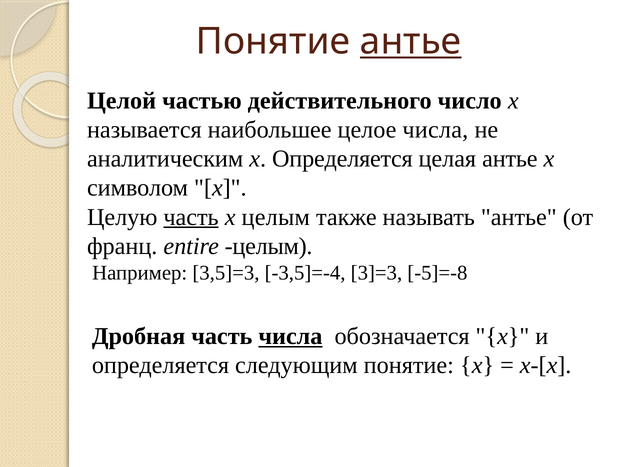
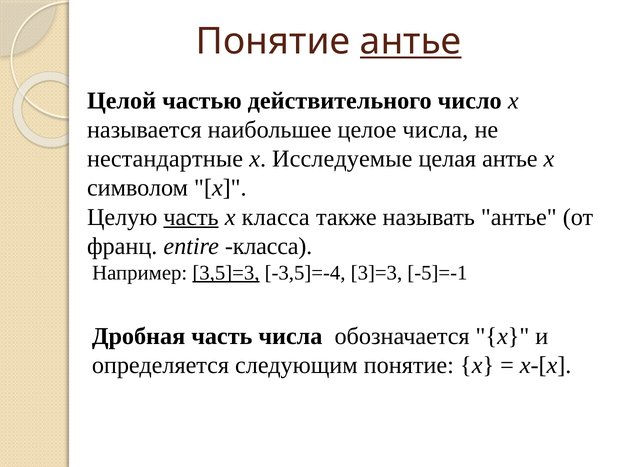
аналитическим: аналитическим -> нестандартные
x Определяется: Определяется -> Исследуемые
x целым: целым -> класса
entire целым: целым -> класса
3,5]=3 underline: none -> present
-5]=-8: -5]=-8 -> -5]=-1
числа at (290, 336) underline: present -> none
